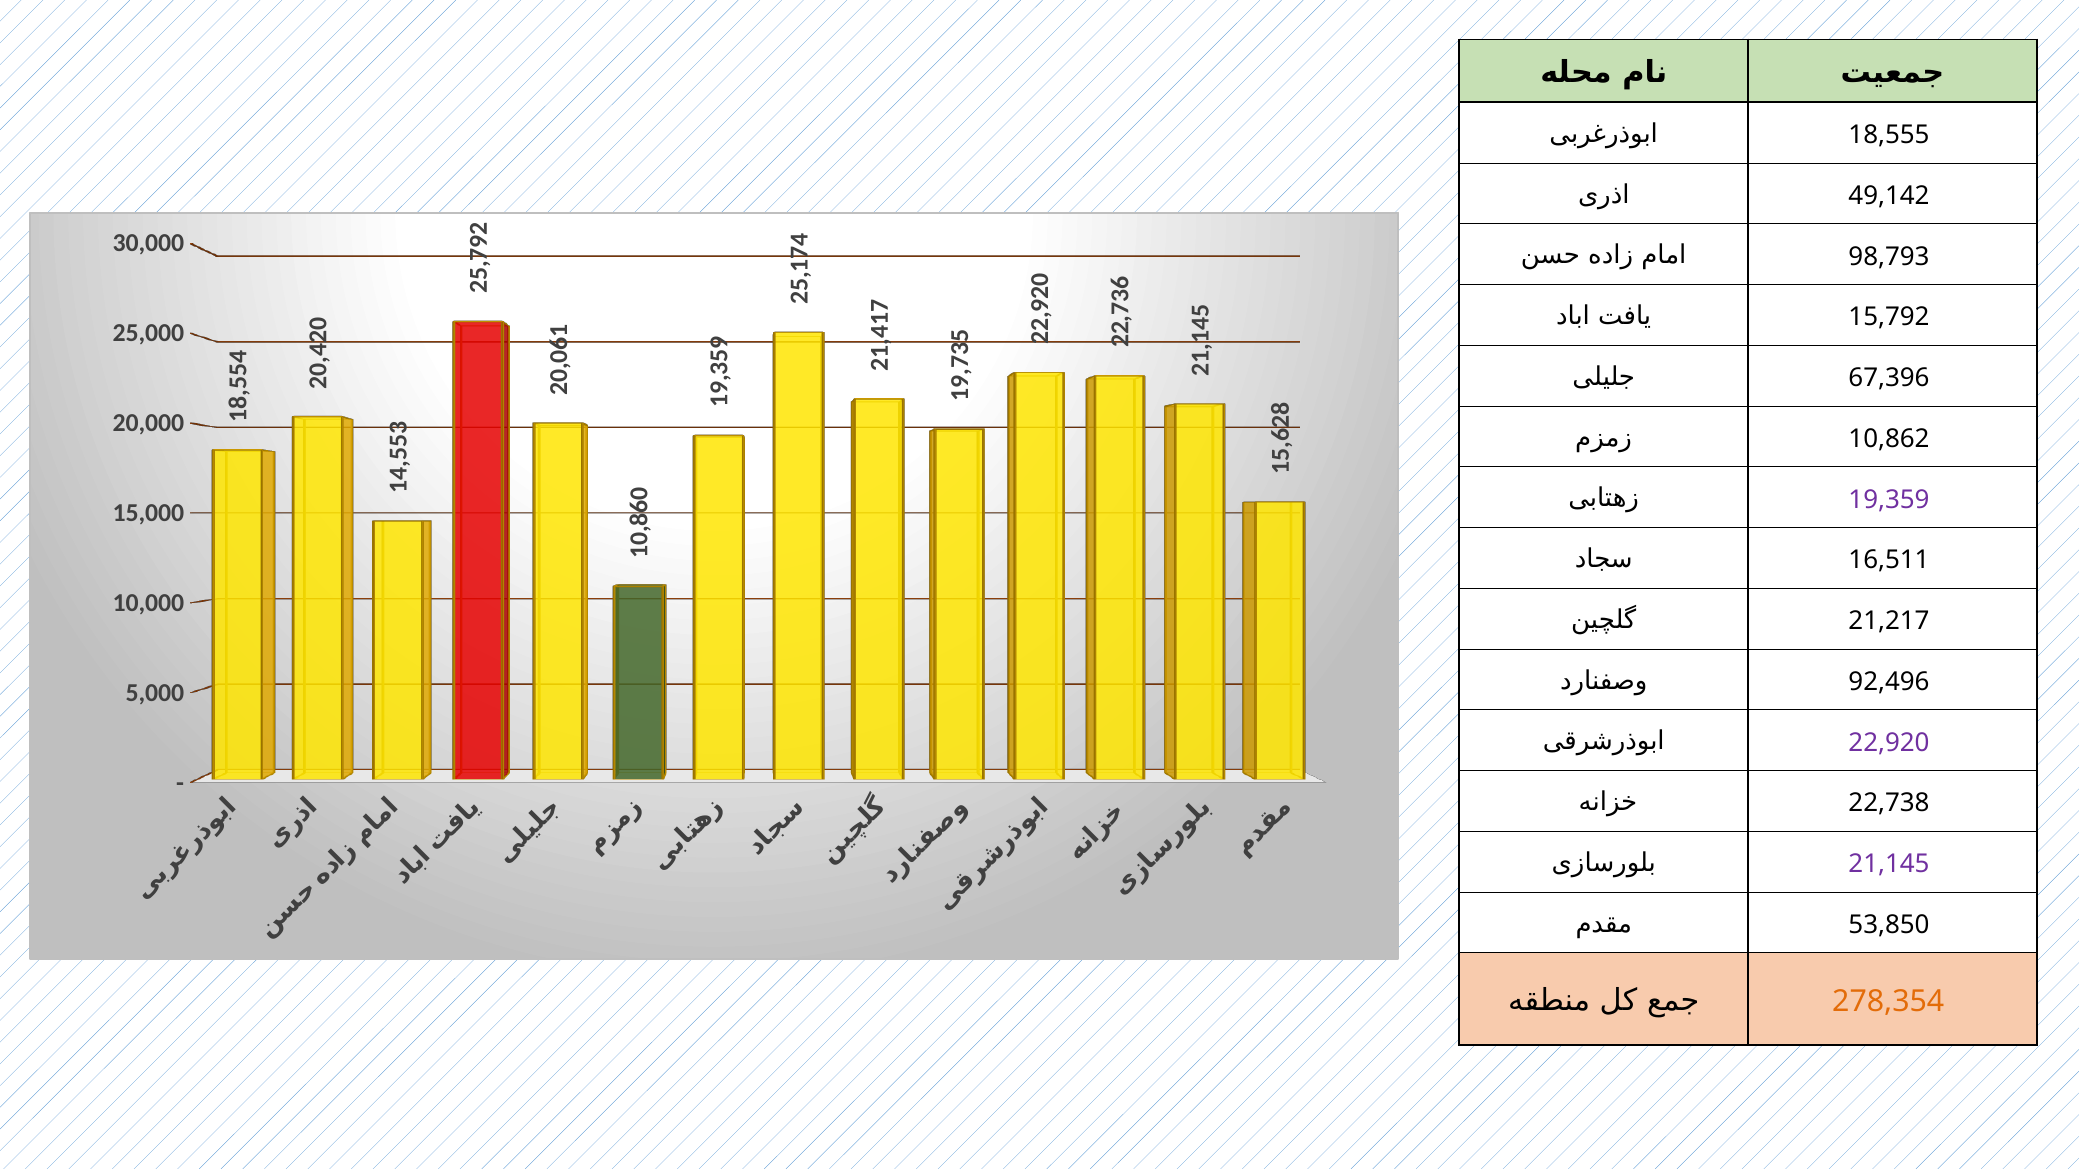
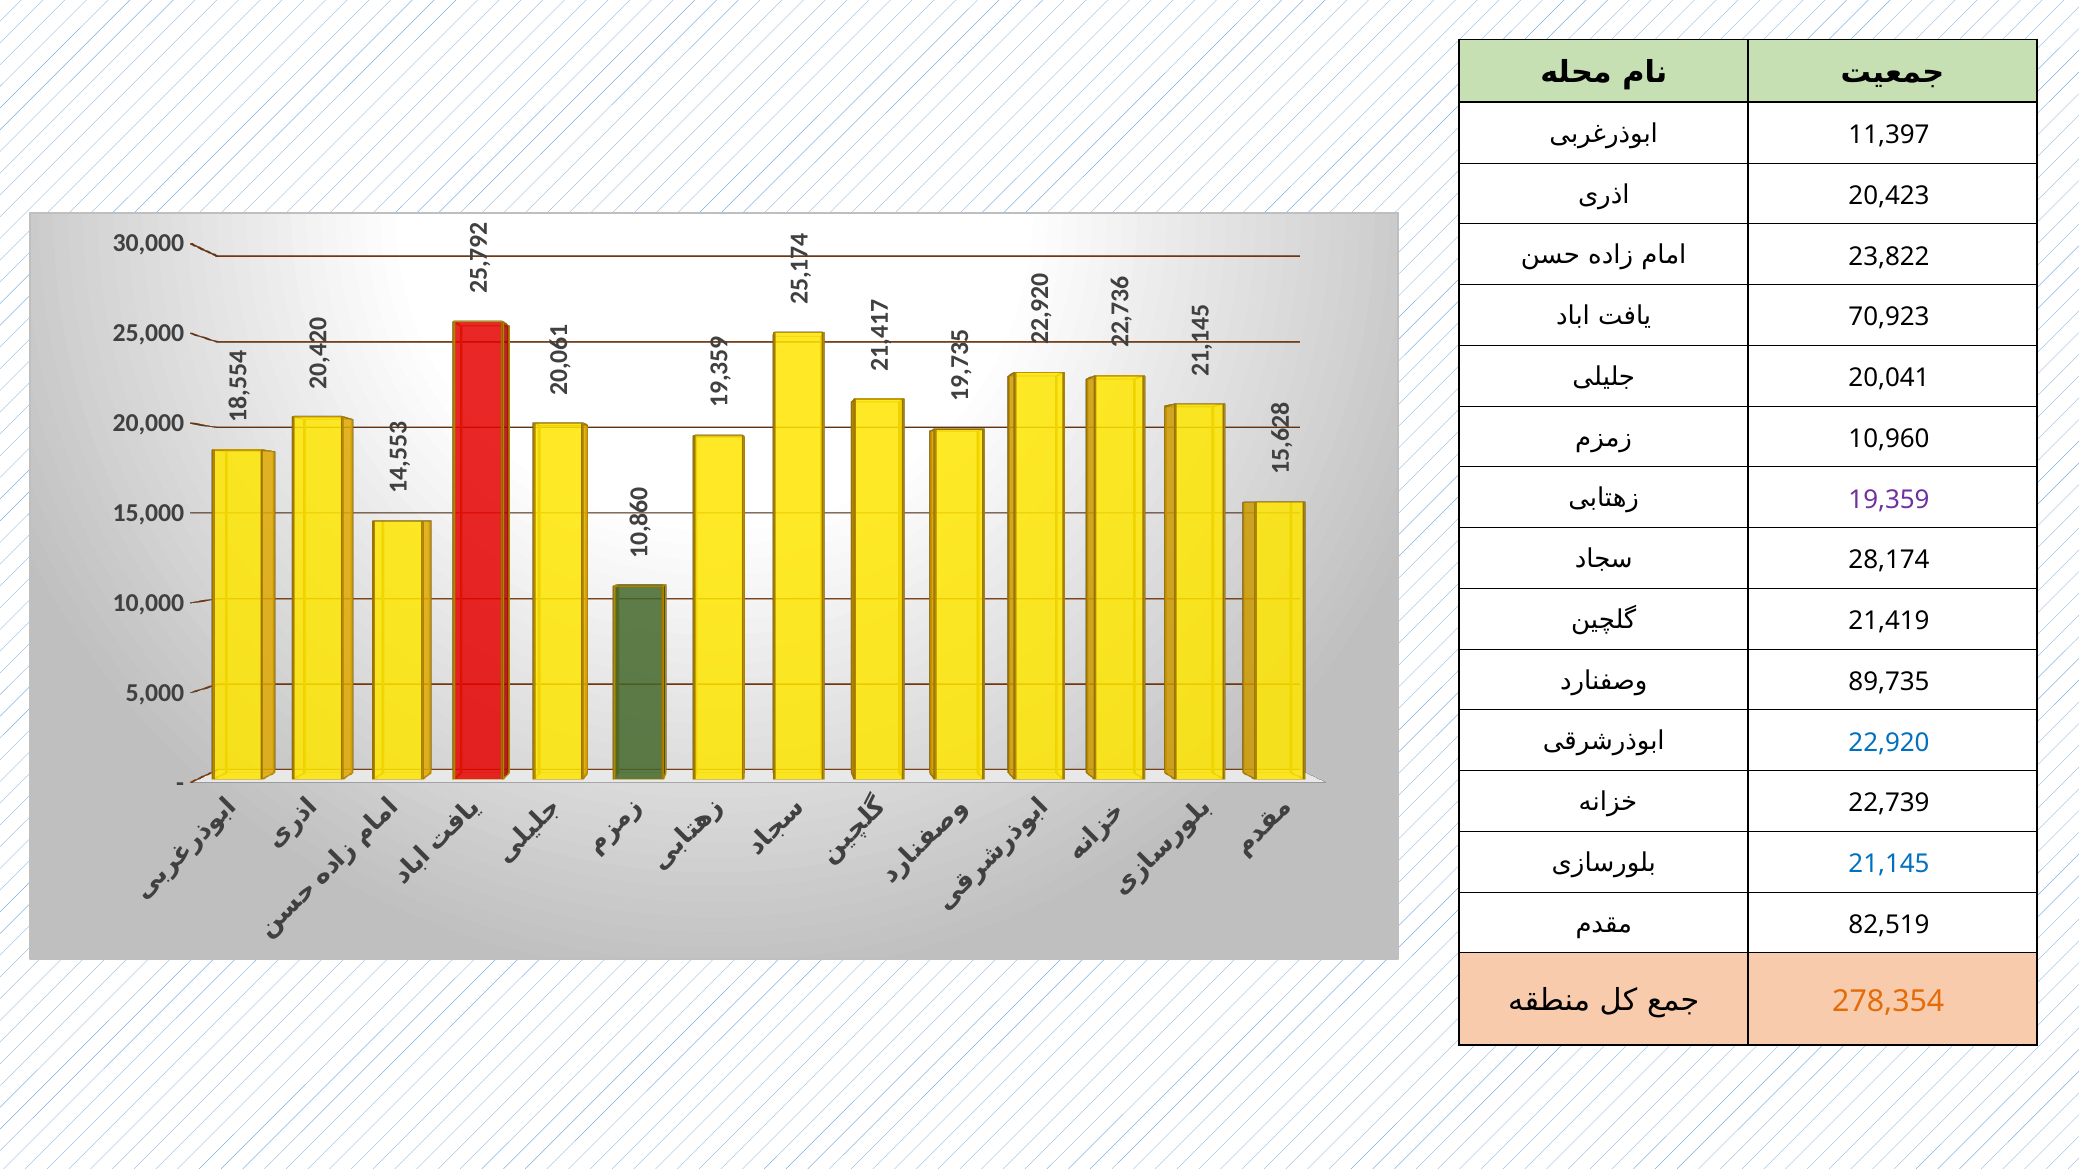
18,555: 18,555 -> 11,397
49,142: 49,142 -> 20,423
98,793: 98,793 -> 23,822
15,792: 15,792 -> 70,923
67,396: 67,396 -> 20,041
10,862: 10,862 -> 10,960
16,511: 16,511 -> 28,174
21,217: 21,217 -> 21,419
92,496: 92,496 -> 89,735
22,920 colour: purple -> blue
22,738: 22,738 -> 22,739
21,145 colour: purple -> blue
53,850: 53,850 -> 82,519
